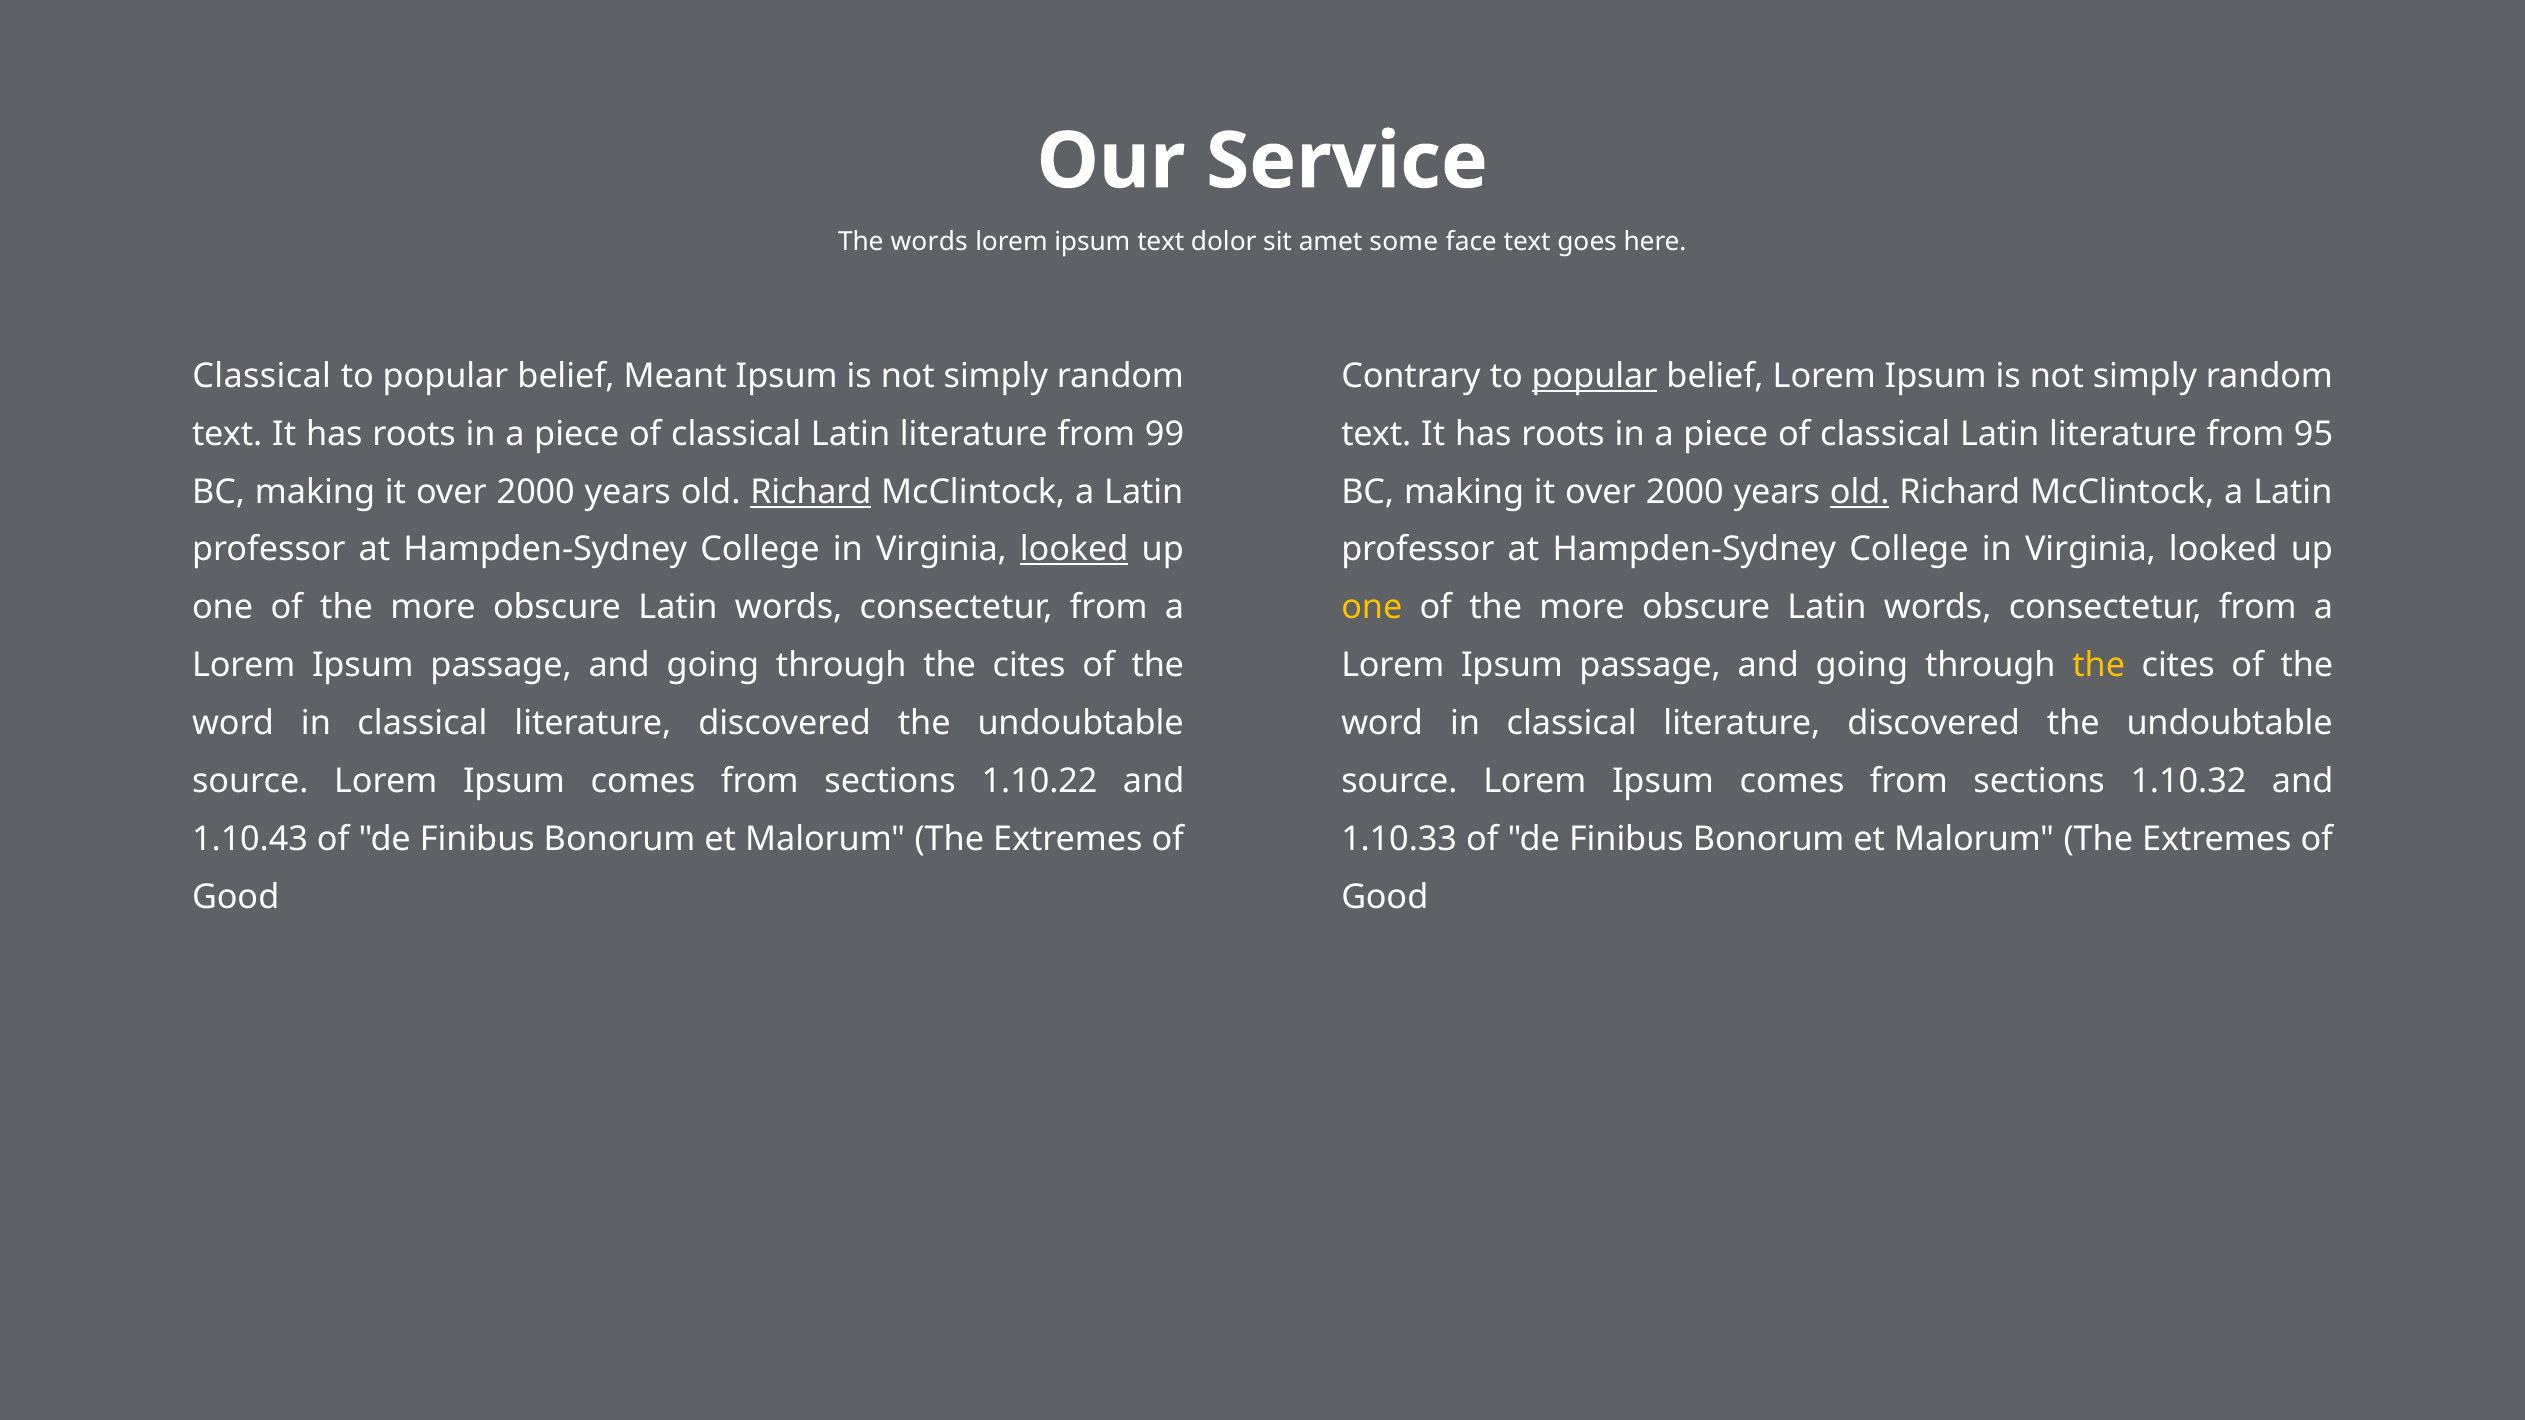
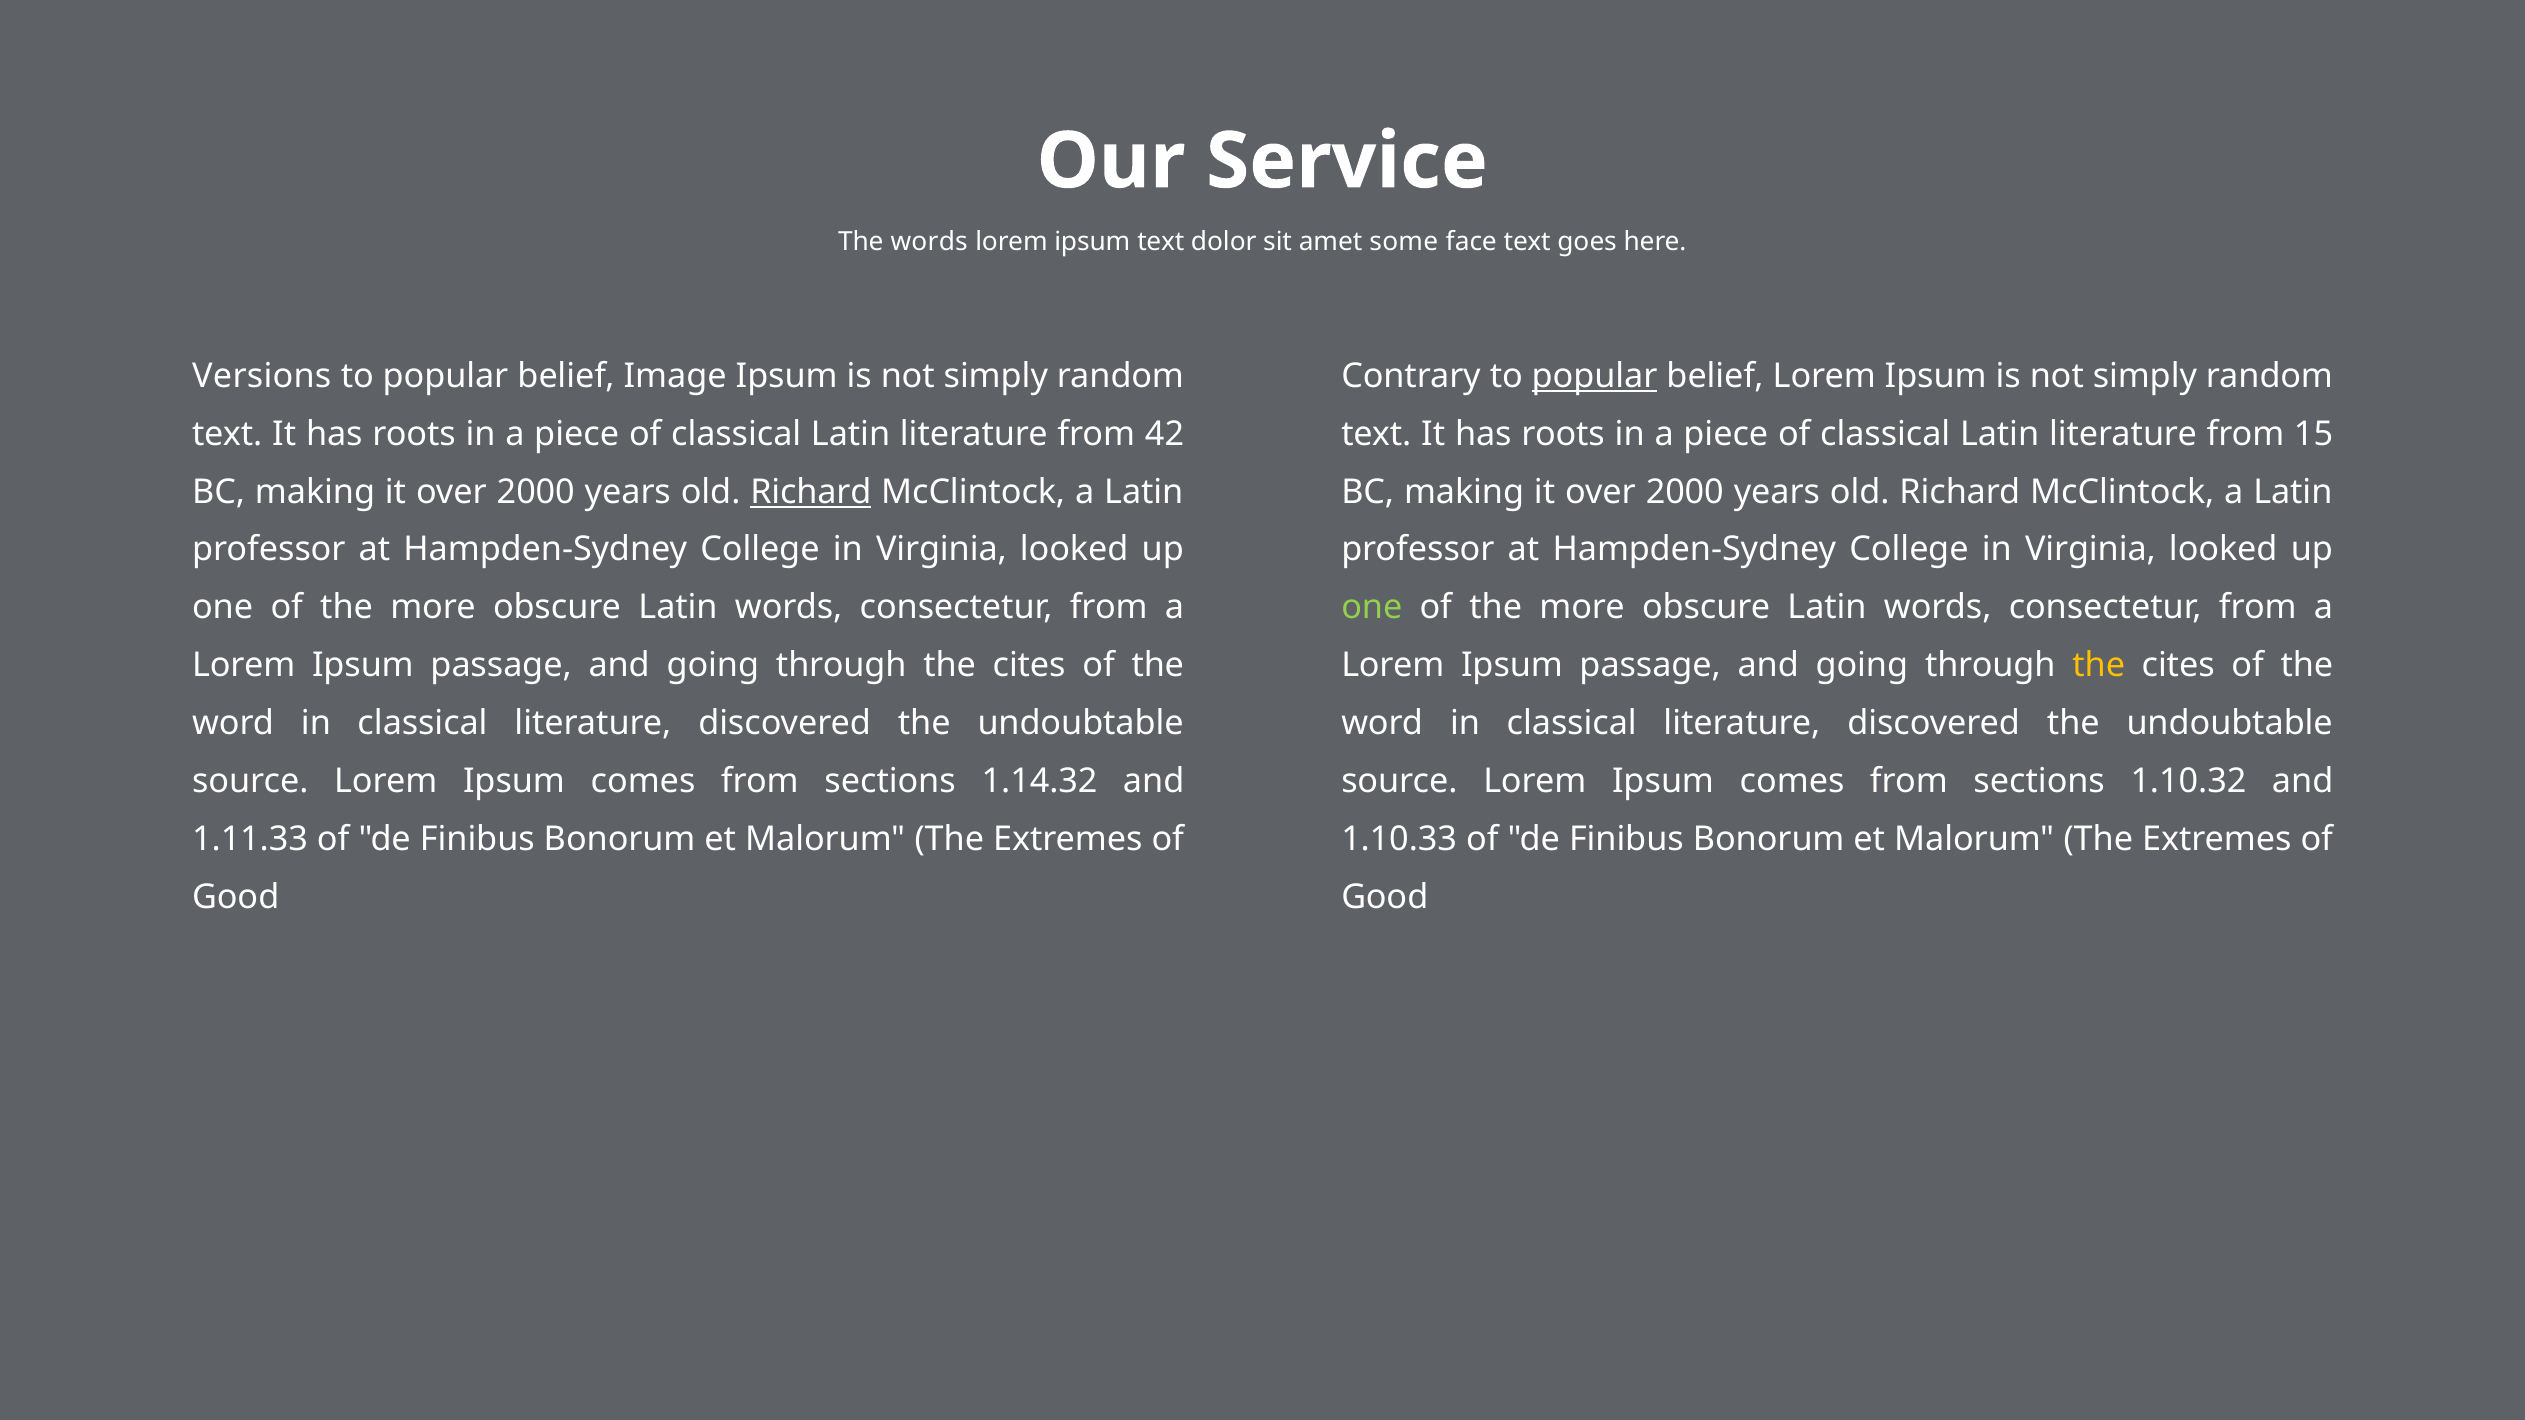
Classical at (262, 376): Classical -> Versions
Meant: Meant -> Image
99: 99 -> 42
95: 95 -> 15
old at (1860, 492) underline: present -> none
looked at (1074, 550) underline: present -> none
one at (1372, 608) colour: yellow -> light green
1.10.22: 1.10.22 -> 1.14.32
1.10.43: 1.10.43 -> 1.11.33
